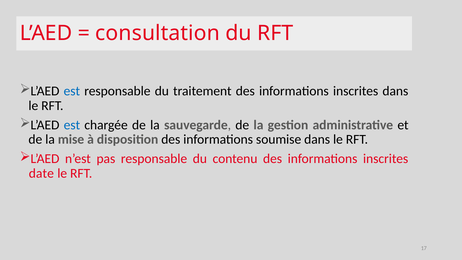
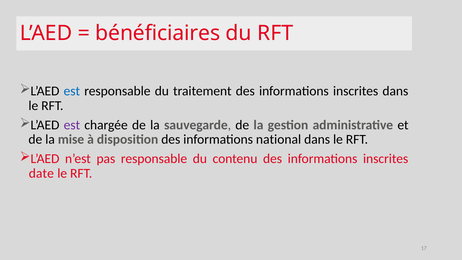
consultation: consultation -> bénéficiaires
est at (72, 125) colour: blue -> purple
soumise: soumise -> national
